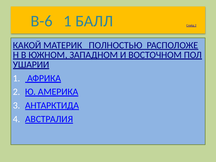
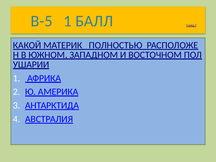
В-6: В-6 -> В-5
